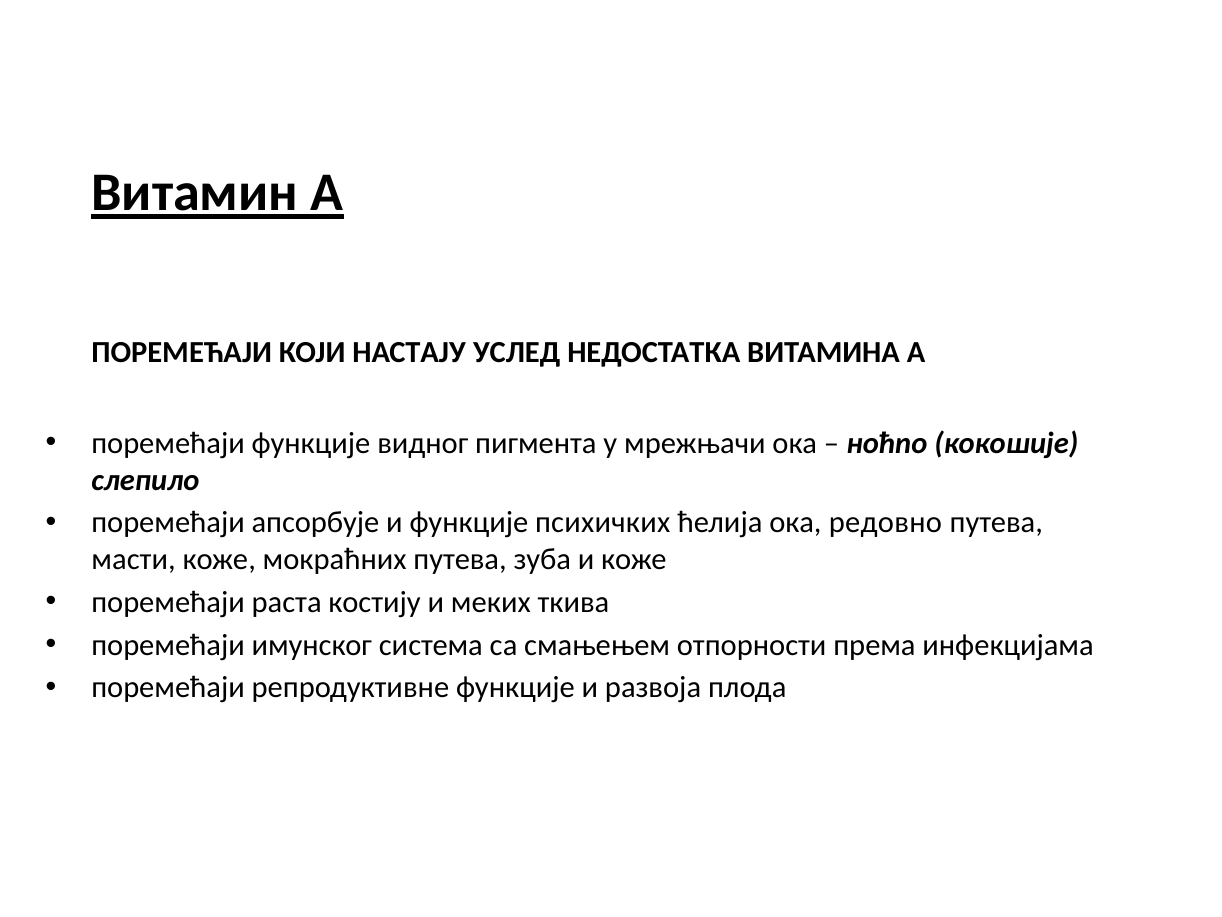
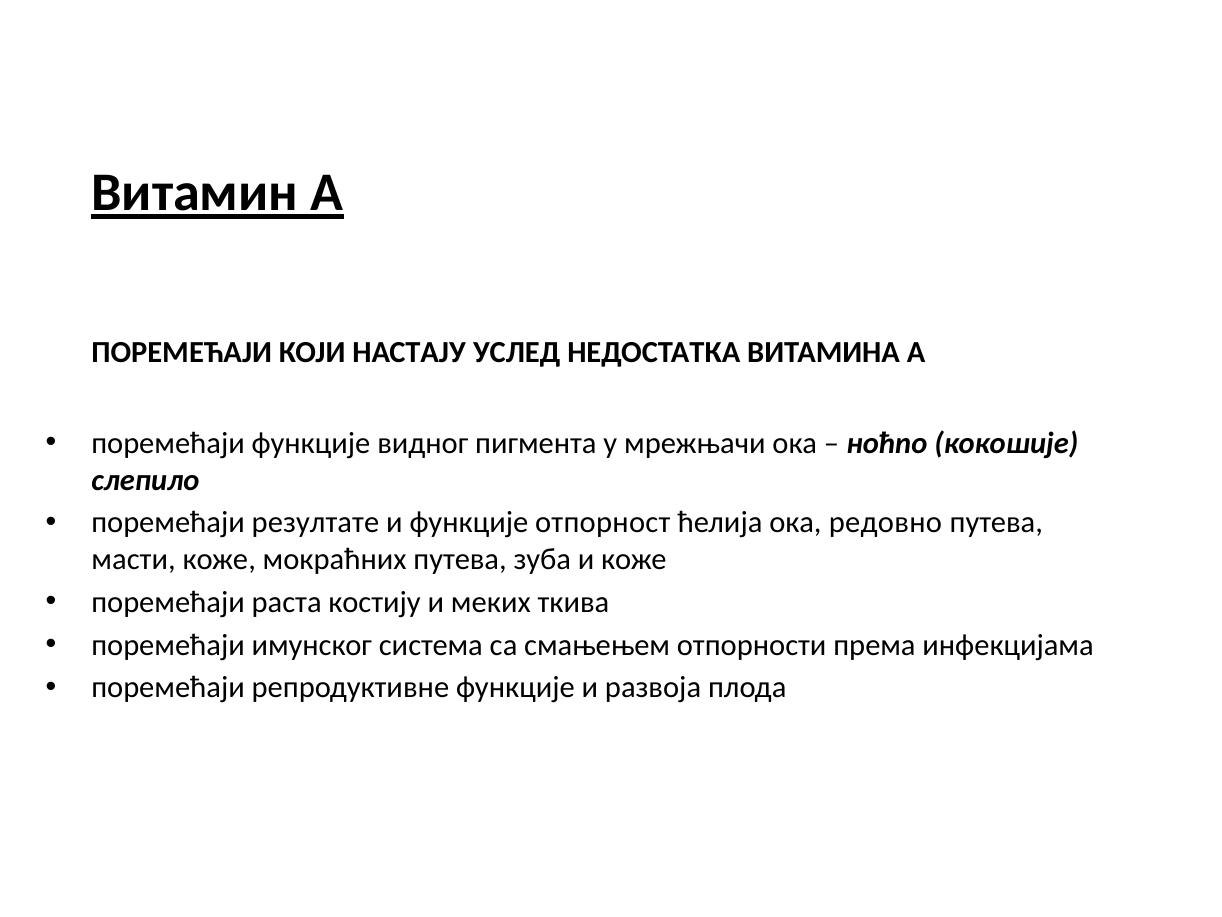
aпсорбује: aпсорбује -> резултате
психичких: психичких -> отпорност
